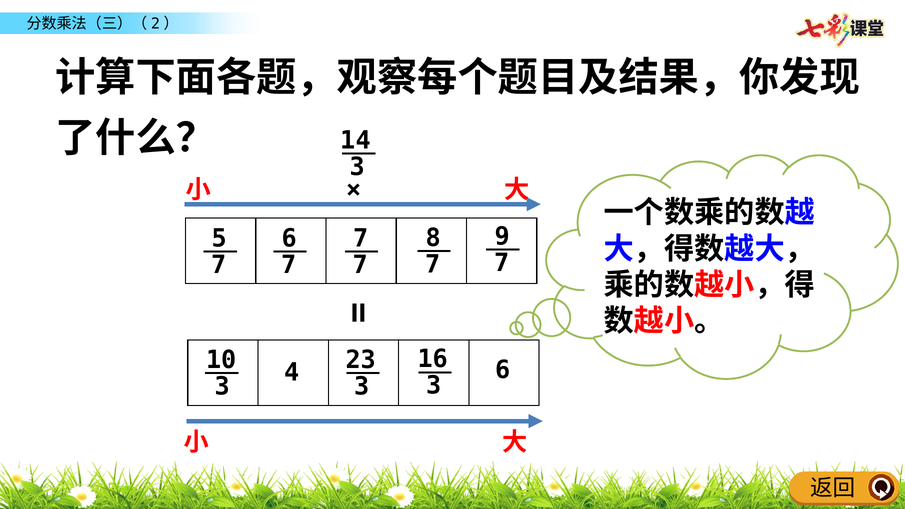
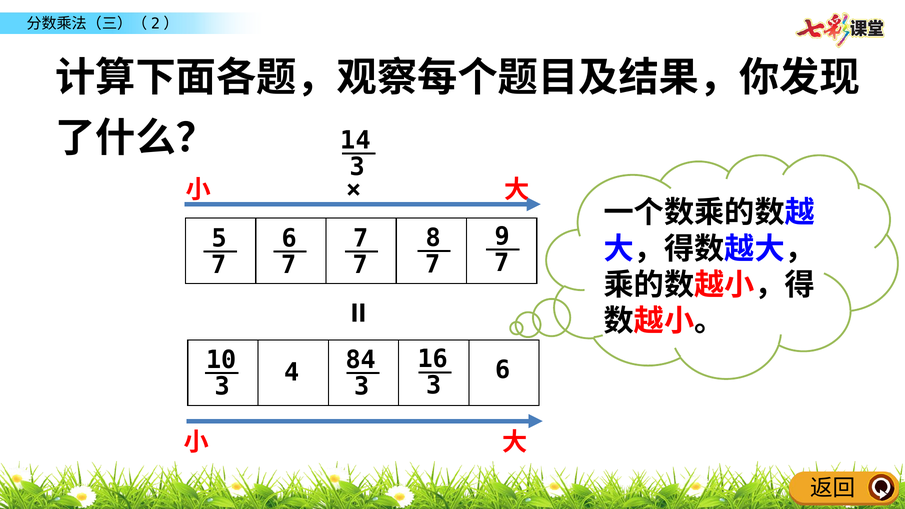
23: 23 -> 84
